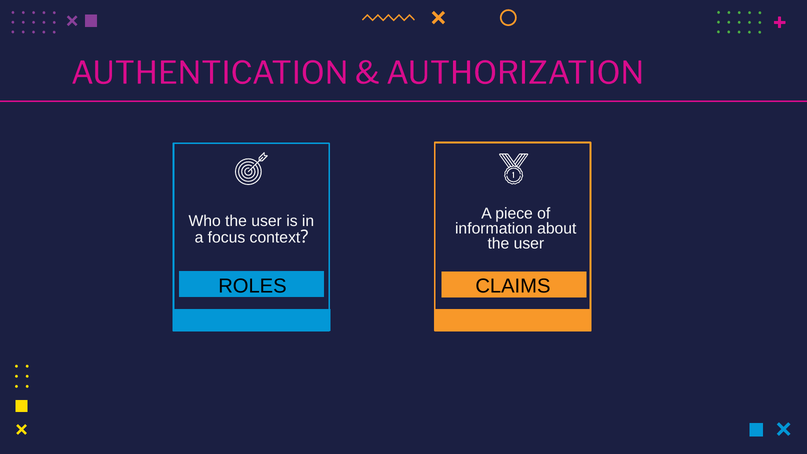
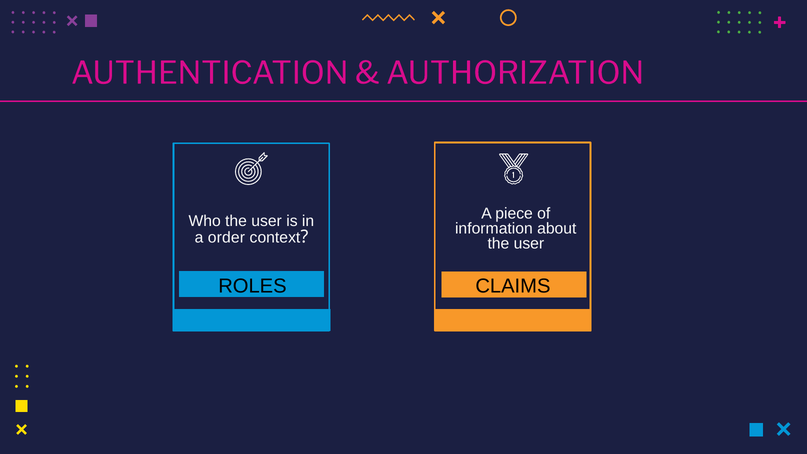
focus: focus -> order
